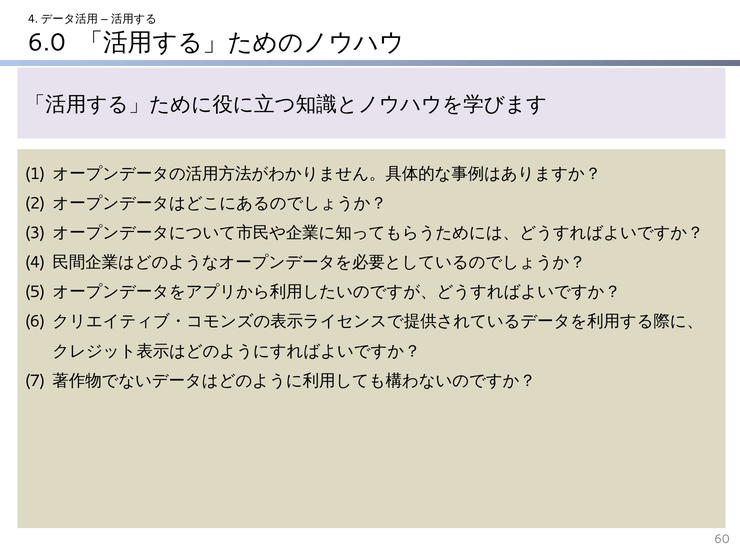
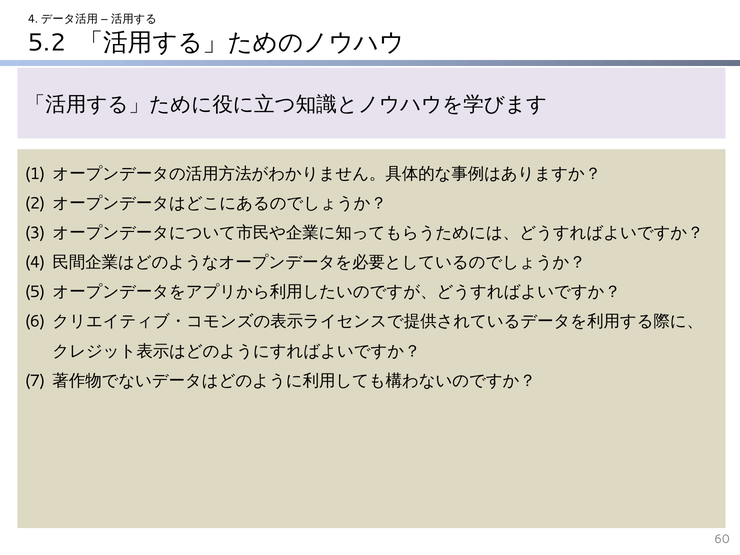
6.0: 6.0 -> 5.2
